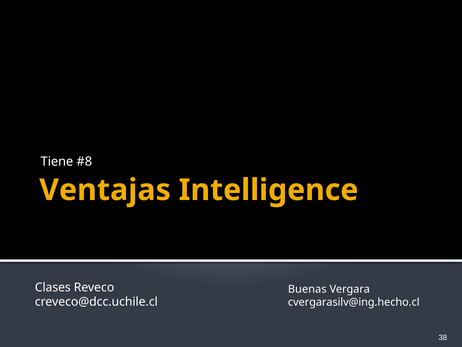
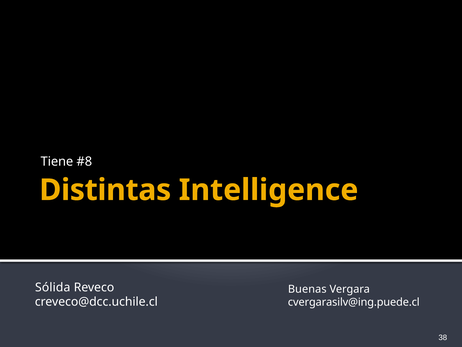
Ventajas: Ventajas -> Distintas
Clases: Clases -> Sólida
cvergarasilv@ing.hecho.cl: cvergarasilv@ing.hecho.cl -> cvergarasilv@ing.puede.cl
